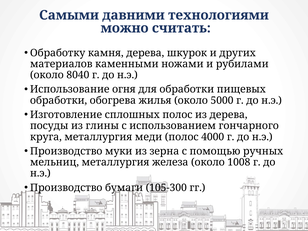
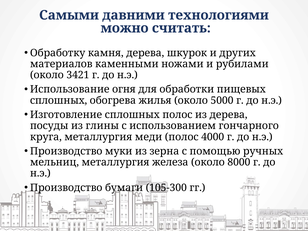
8040: 8040 -> 3421
обработки at (59, 100): обработки -> сплошных
1008: 1008 -> 8000
